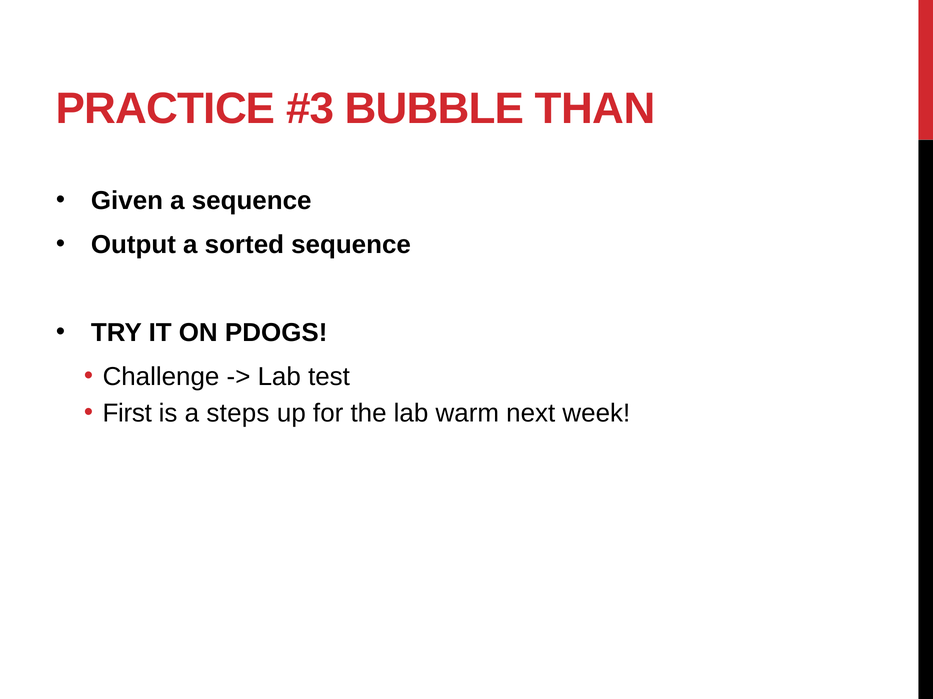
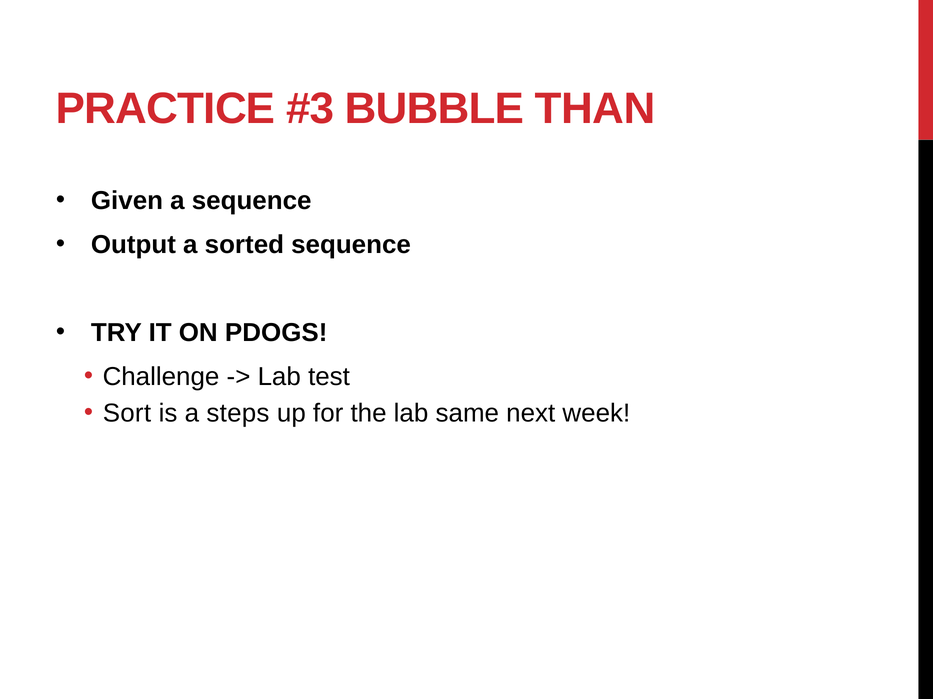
First: First -> Sort
warm: warm -> same
